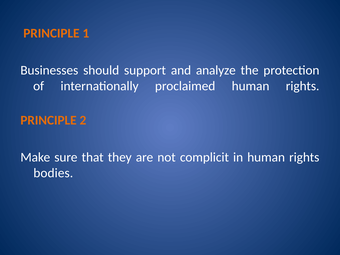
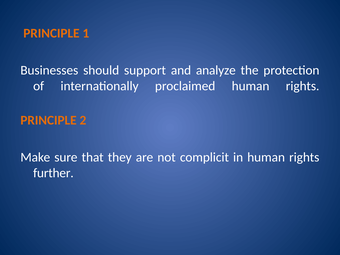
bodies: bodies -> further
